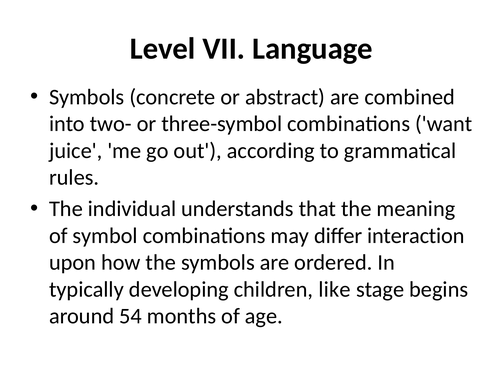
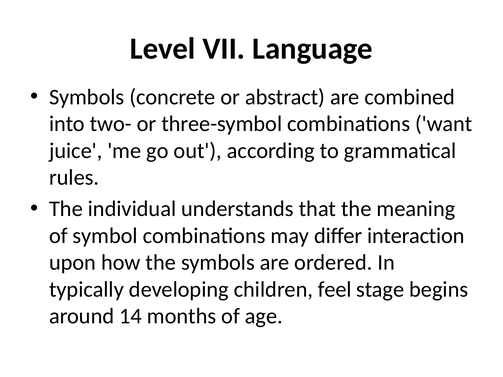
like: like -> feel
54: 54 -> 14
